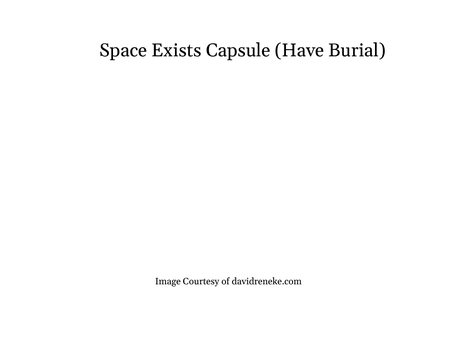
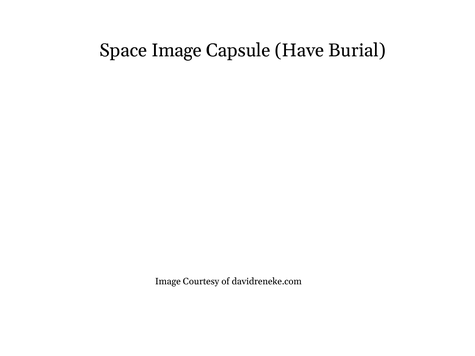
Space Exists: Exists -> Image
